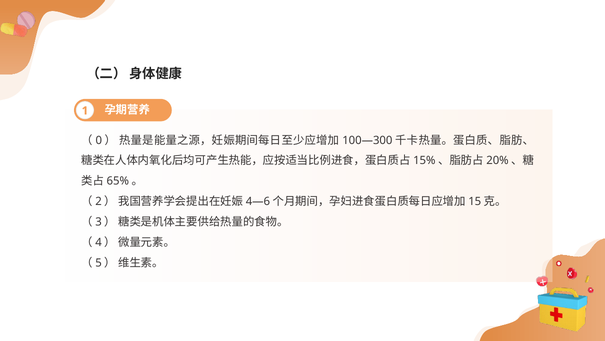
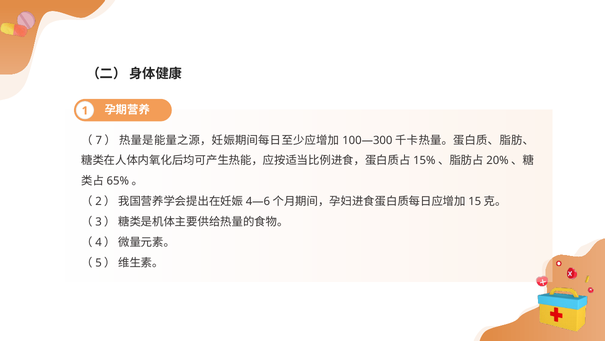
0: 0 -> 7
